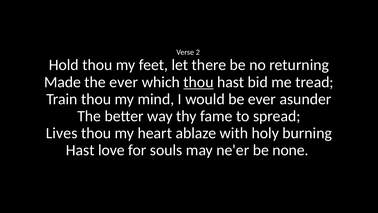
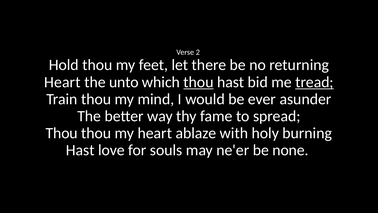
Made at (62, 82): Made -> Heart
the ever: ever -> unto
tread underline: none -> present
Lives at (62, 133): Lives -> Thou
